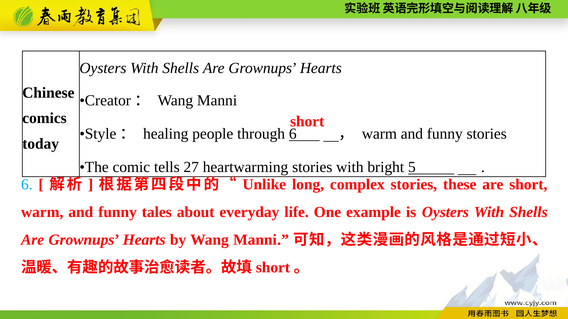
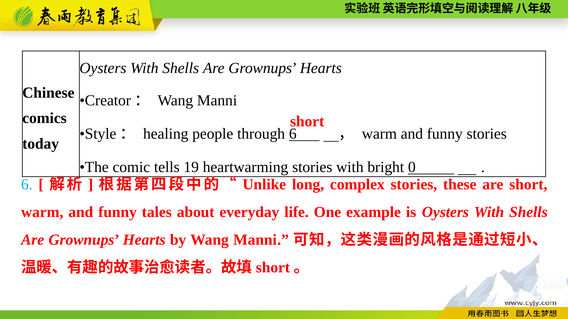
27: 27 -> 19
5: 5 -> 0
